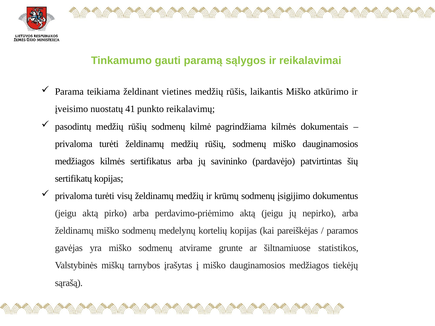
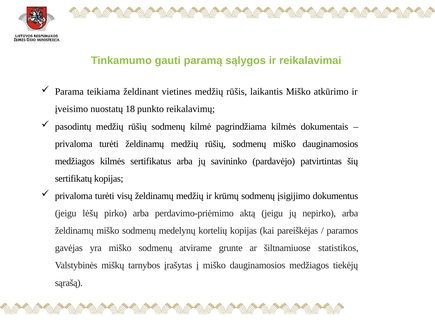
41: 41 -> 18
jeigu aktą: aktą -> lėšų
